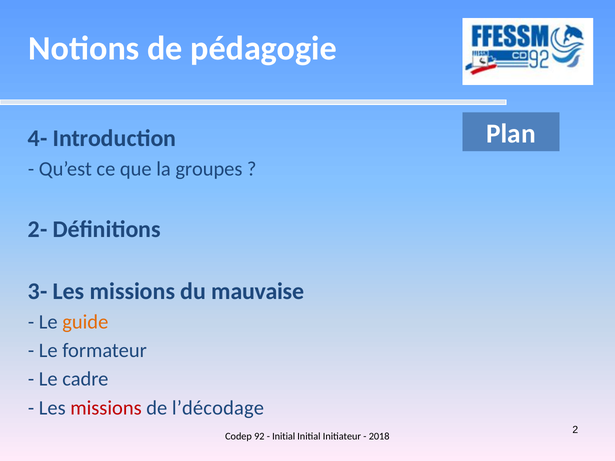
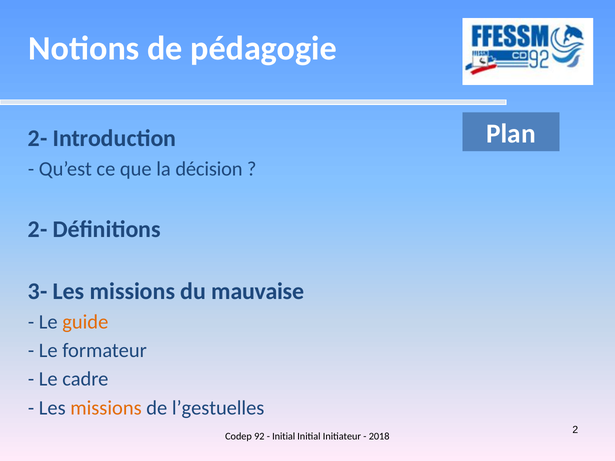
4- at (38, 138): 4- -> 2-
groupes: groupes -> décision
missions at (106, 408) colour: red -> orange
l’décodage: l’décodage -> l’gestuelles
